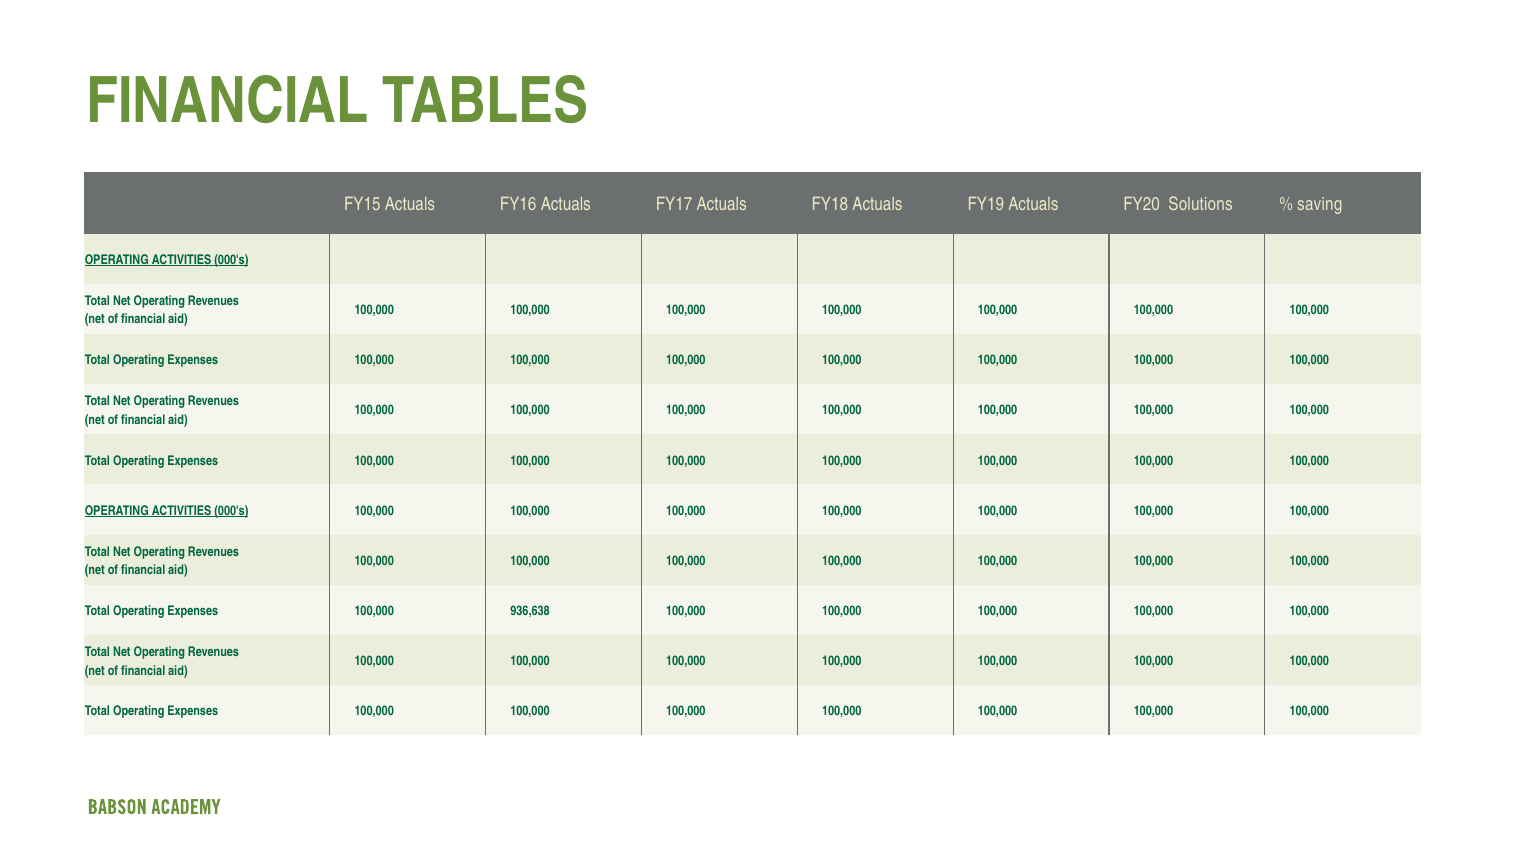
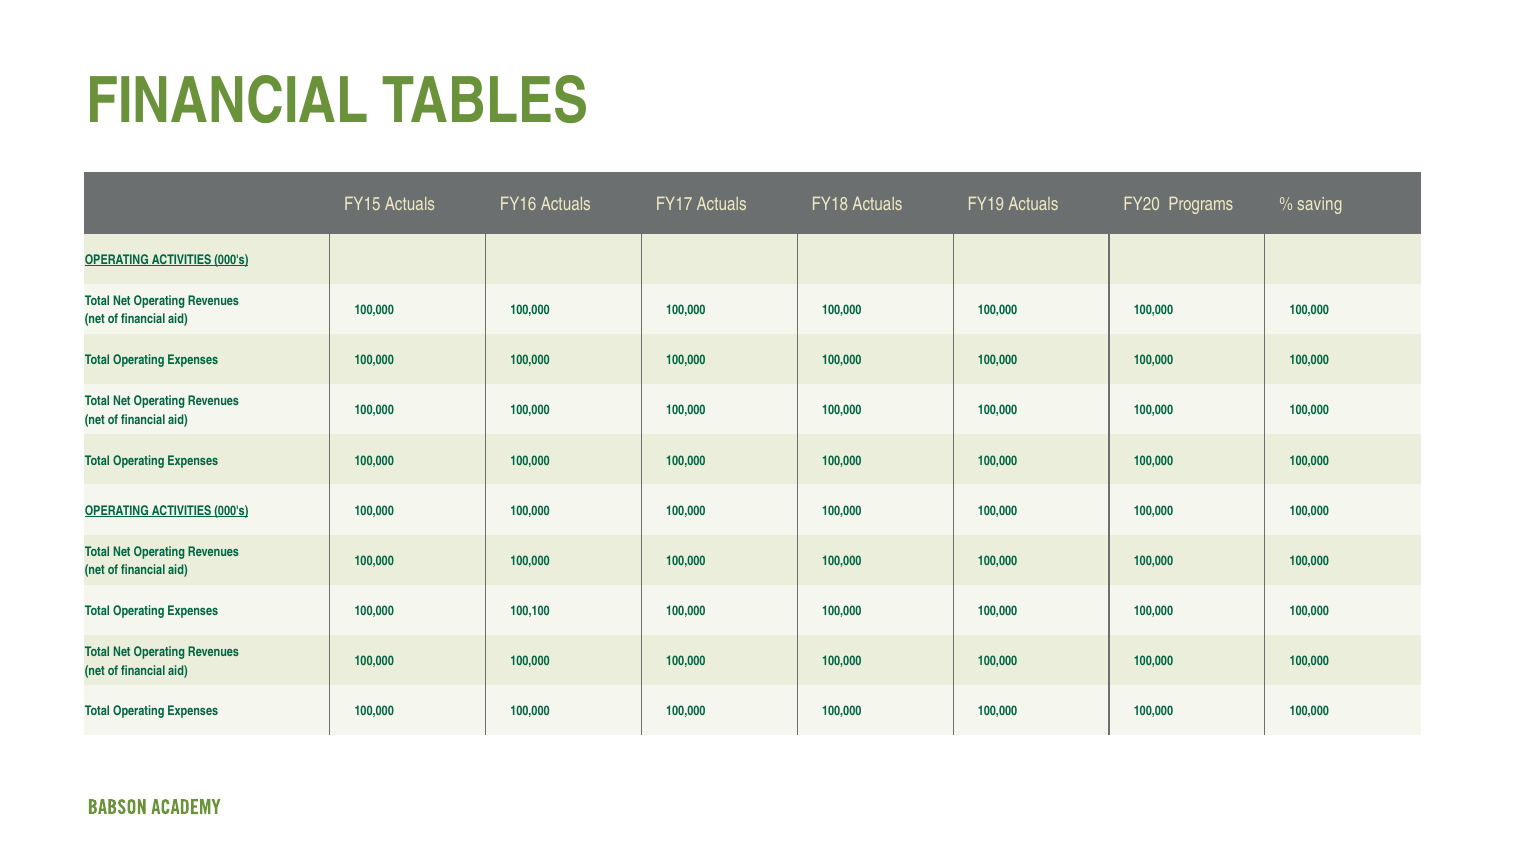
Solutions: Solutions -> Programs
936,638: 936,638 -> 100,100
